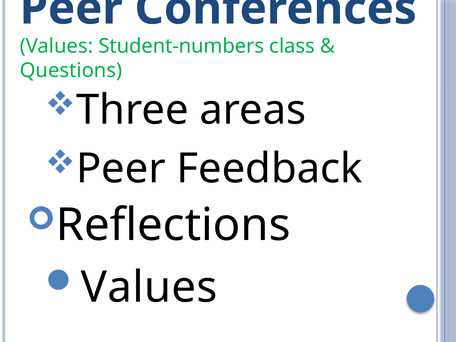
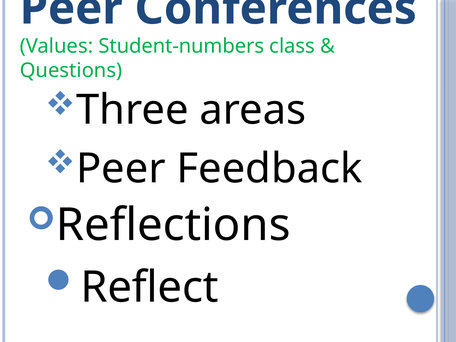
Values at (149, 287): Values -> Reflect
